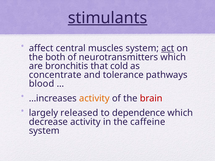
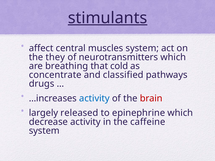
act underline: present -> none
both: both -> they
bronchitis: bronchitis -> breathing
tolerance: tolerance -> classified
blood: blood -> drugs
activity at (94, 98) colour: orange -> blue
dependence: dependence -> epinephrine
